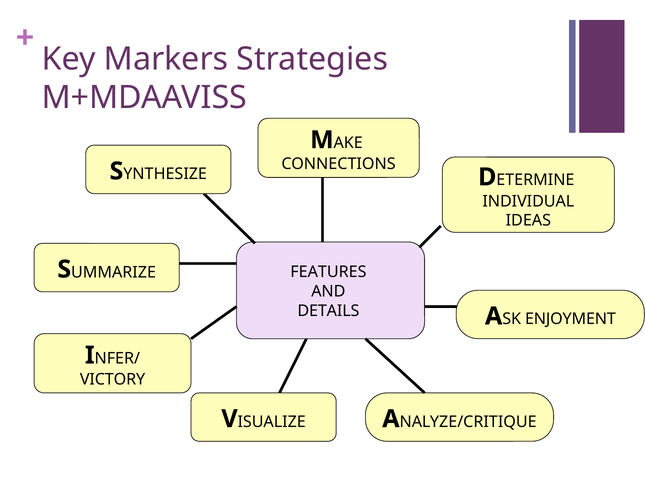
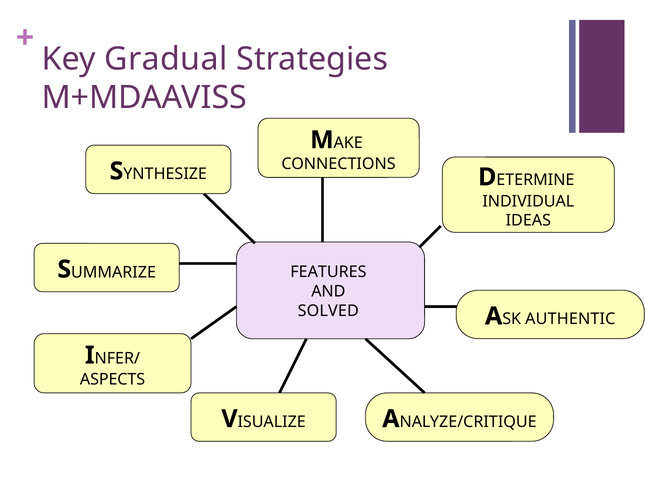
Markers: Markers -> Gradual
DETAILS: DETAILS -> SOLVED
ENJOYMENT: ENJOYMENT -> AUTHENTIC
VICTORY: VICTORY -> ASPECTS
